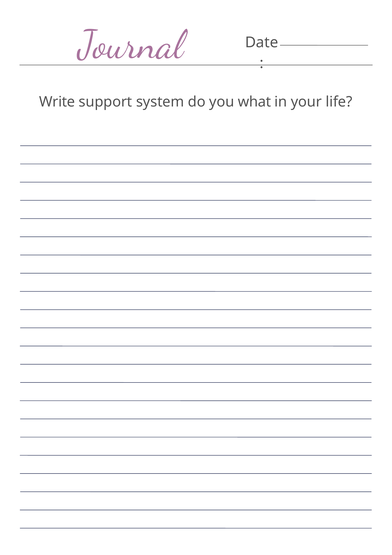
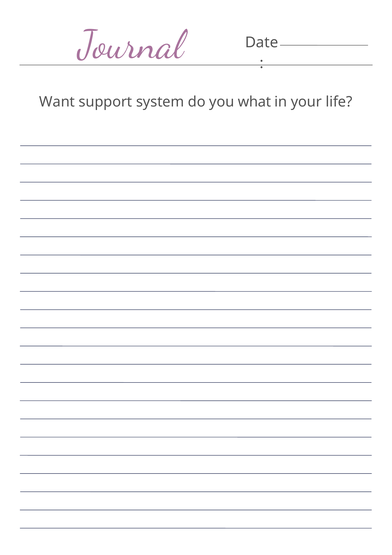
Write: Write -> Want
